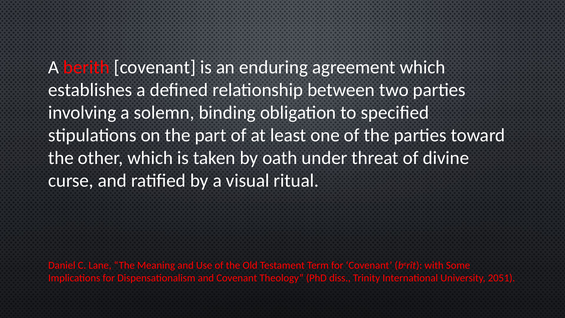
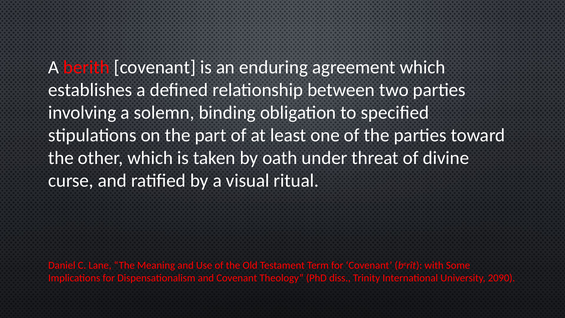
2051: 2051 -> 2090
